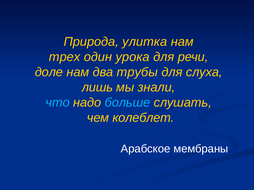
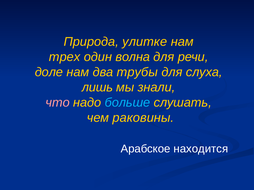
улитка: улитка -> улитке
урока: урока -> волна
что colour: light blue -> pink
колеблет: колеблет -> раковины
мембраны: мембраны -> находится
